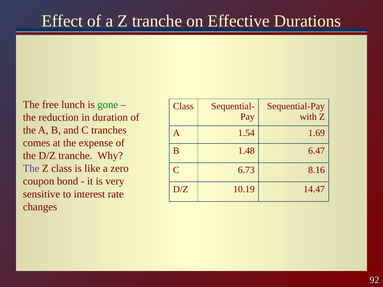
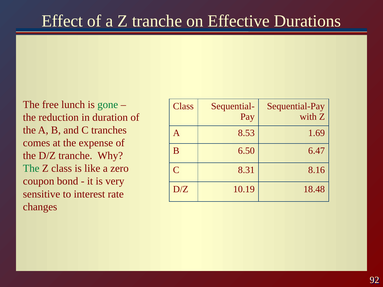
1.54: 1.54 -> 8.53
1.48: 1.48 -> 6.50
The at (31, 169) colour: purple -> green
6.73: 6.73 -> 8.31
14.47: 14.47 -> 18.48
